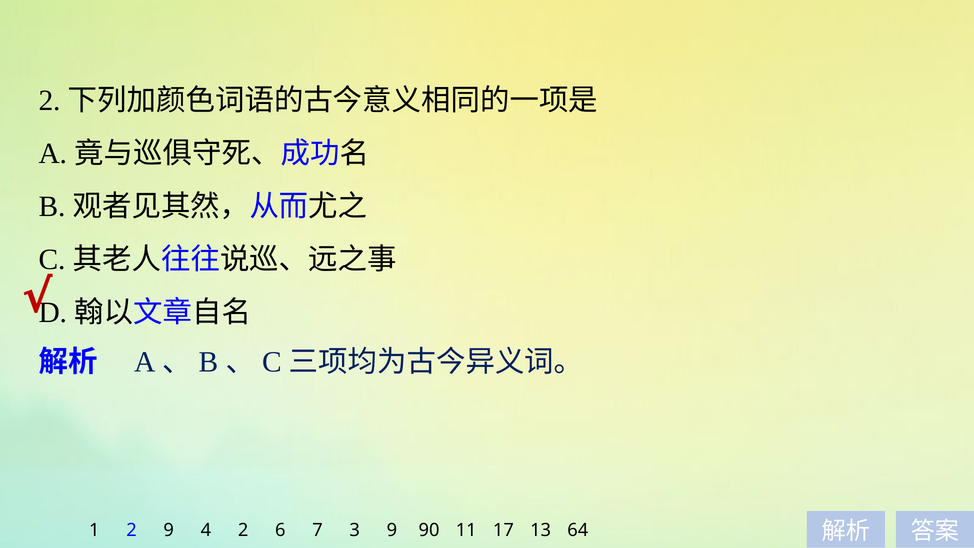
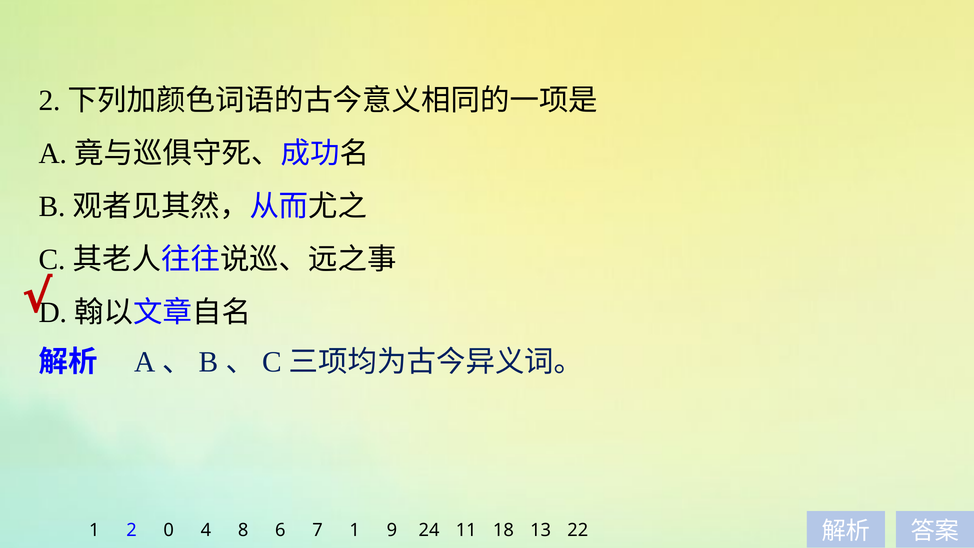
2 9: 9 -> 0
4 2: 2 -> 8
7 3: 3 -> 1
90: 90 -> 24
17: 17 -> 18
64: 64 -> 22
